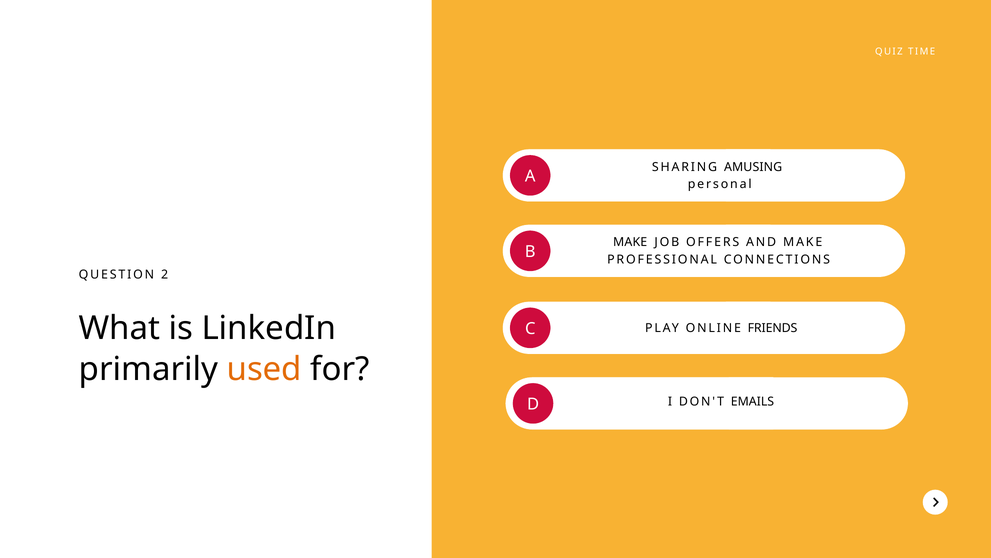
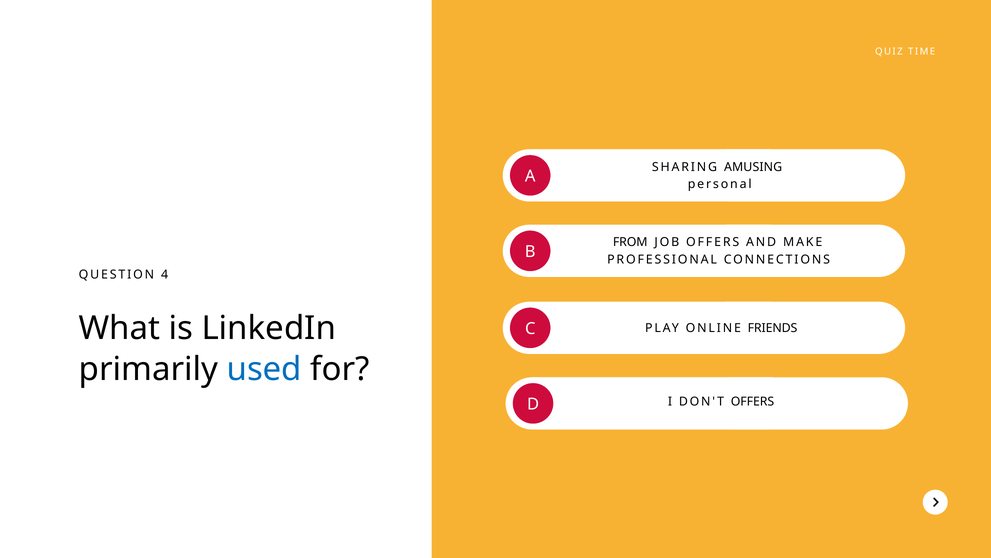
MAKE at (630, 242): MAKE -> FROM
2: 2 -> 4
used colour: orange -> blue
DON'T EMAILS: EMAILS -> OFFERS
